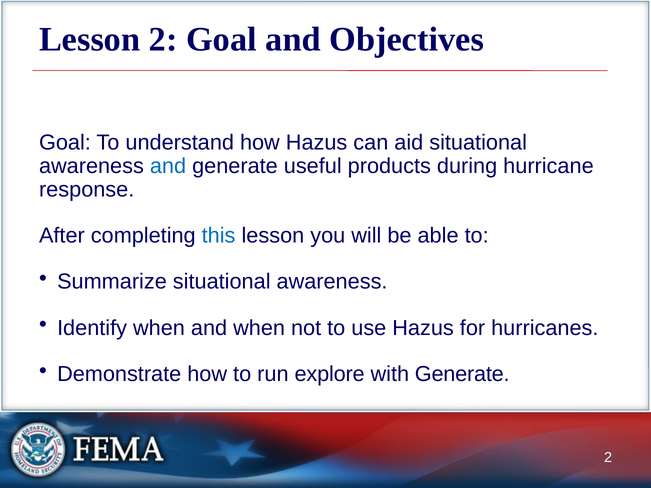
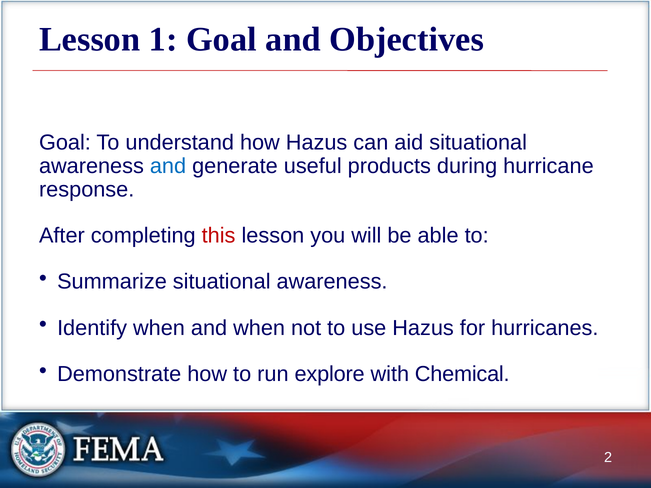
Lesson 2: 2 -> 1
this colour: blue -> red
with Generate: Generate -> Chemical
